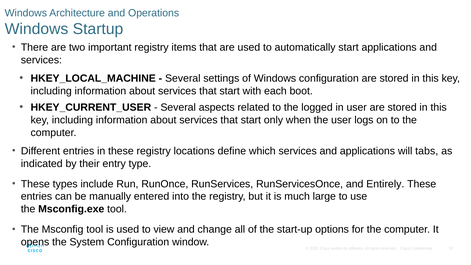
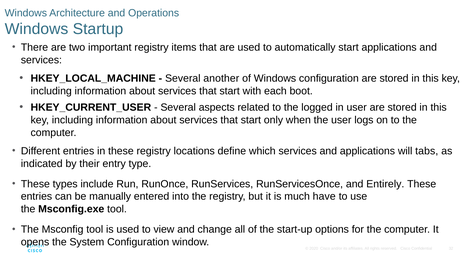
settings: settings -> another
large: large -> have
